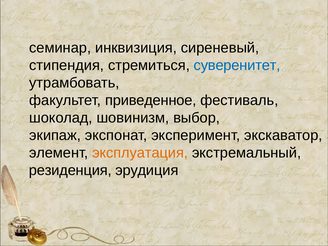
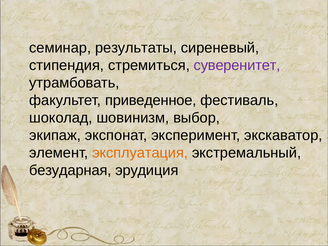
инквизиция: инквизиция -> результаты
суверенитет colour: blue -> purple
резиденция: резиденция -> безударная
